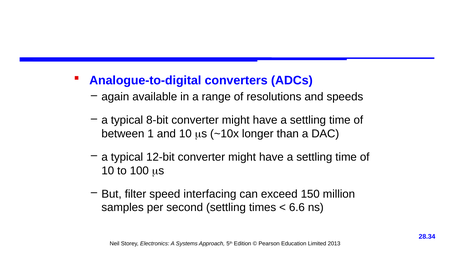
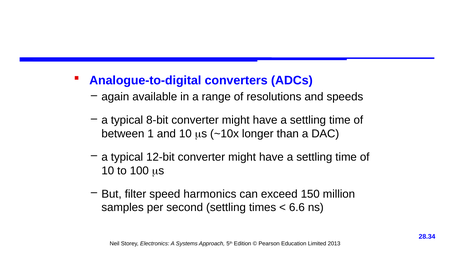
interfacing: interfacing -> harmonics
